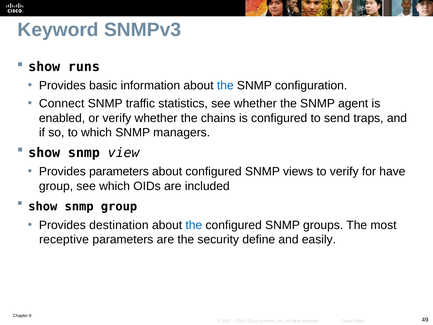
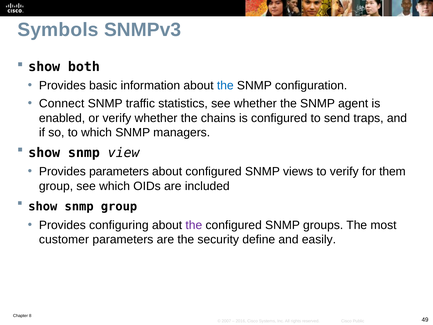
Keyword: Keyword -> Symbols
runs: runs -> both
have: have -> them
destination: destination -> configuring
the at (194, 225) colour: blue -> purple
receptive: receptive -> customer
